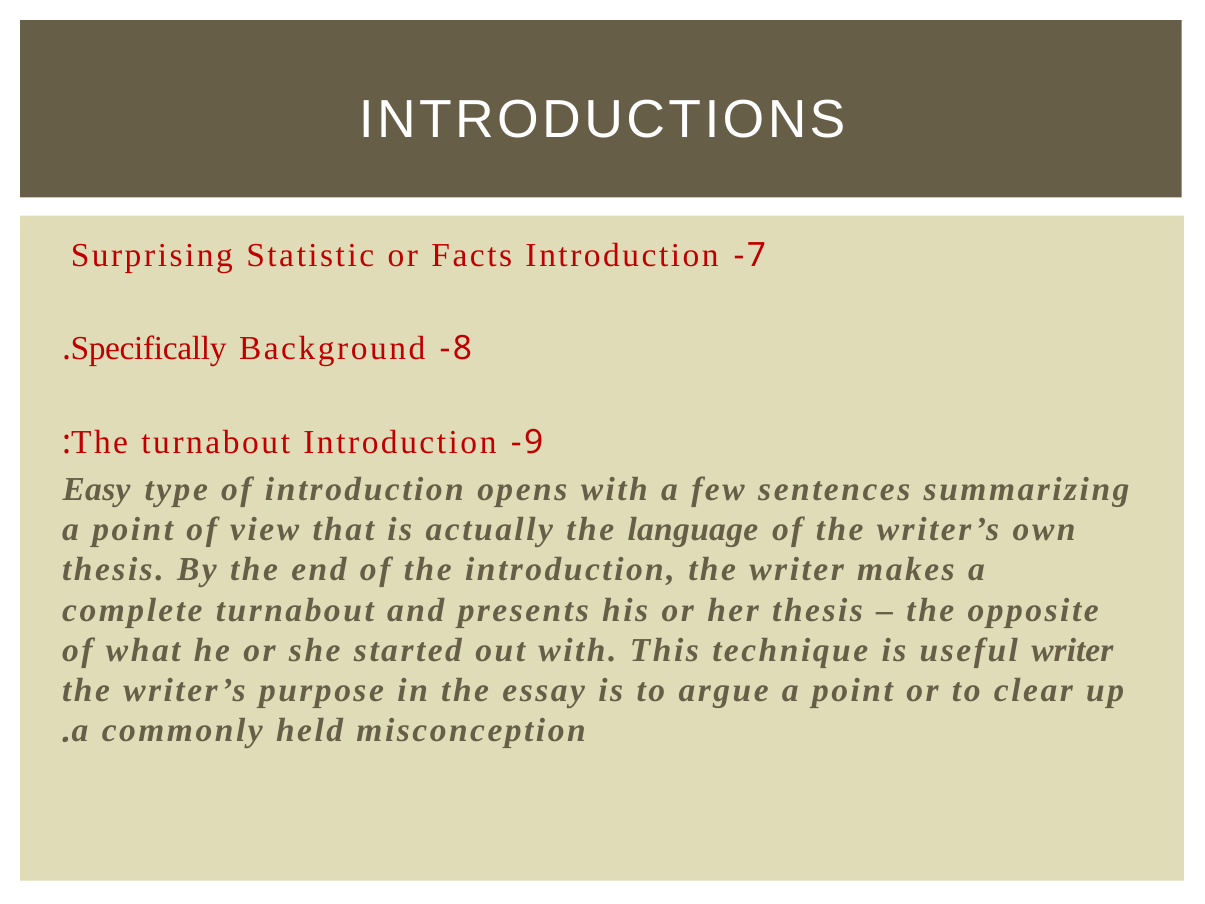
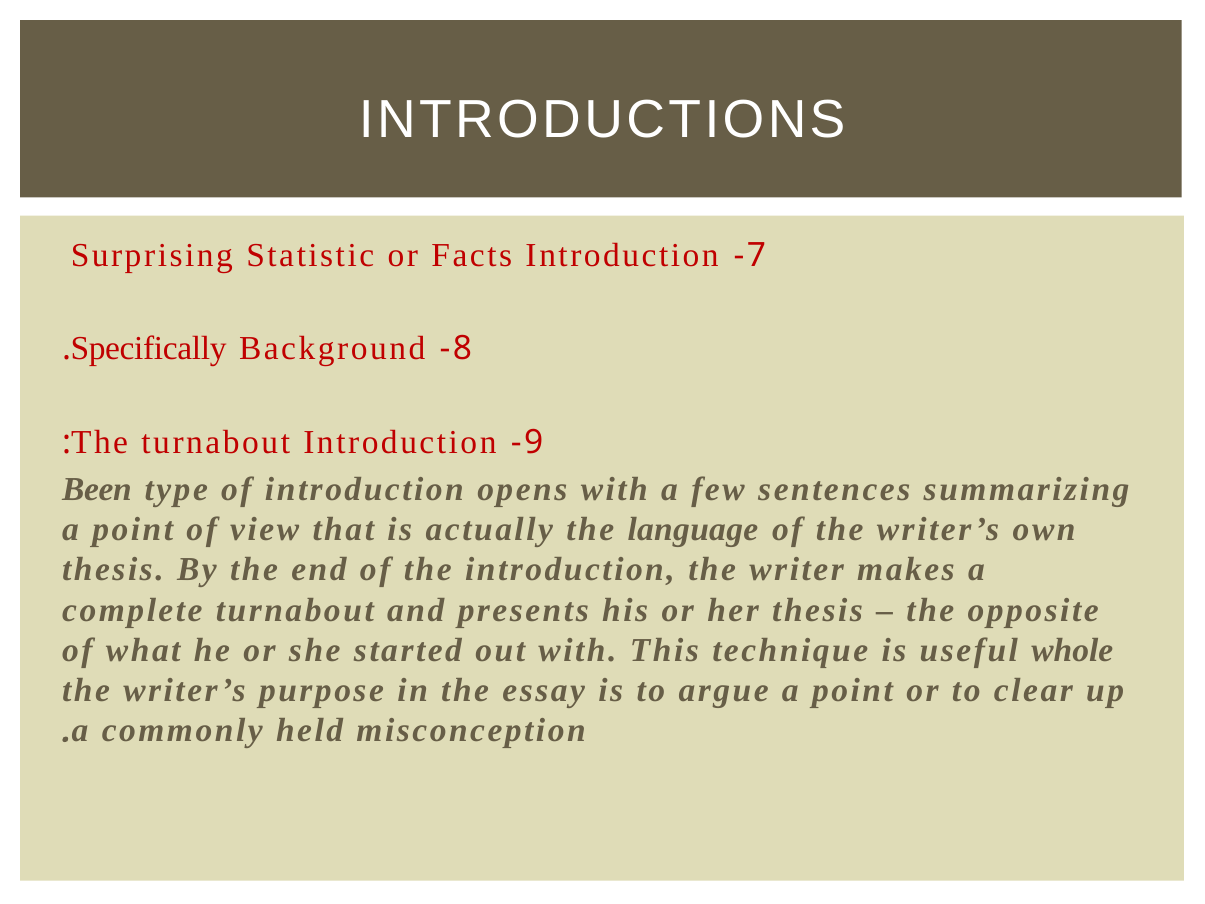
Easy: Easy -> Been
useful writer: writer -> whole
